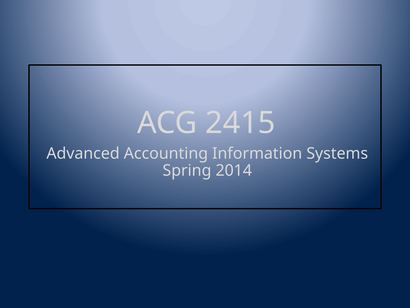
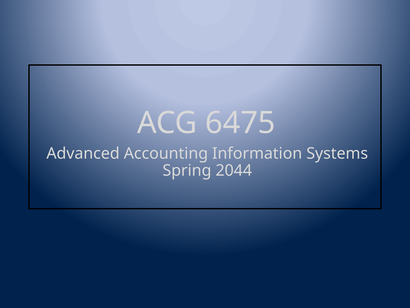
2415: 2415 -> 6475
2014: 2014 -> 2044
